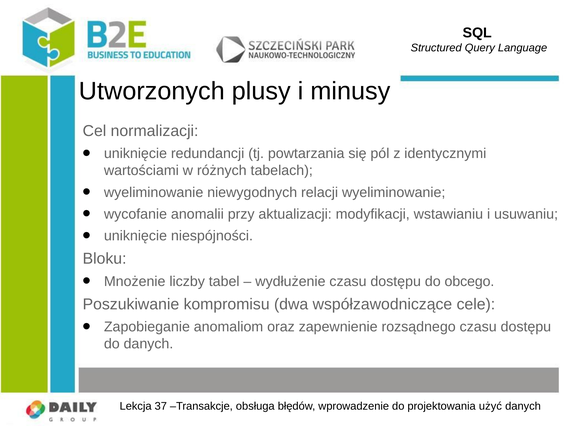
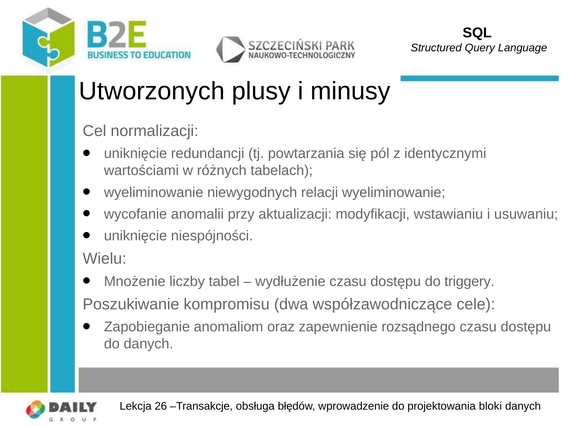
Bloku: Bloku -> Wielu
obcego: obcego -> triggery
37: 37 -> 26
użyć: użyć -> bloki
